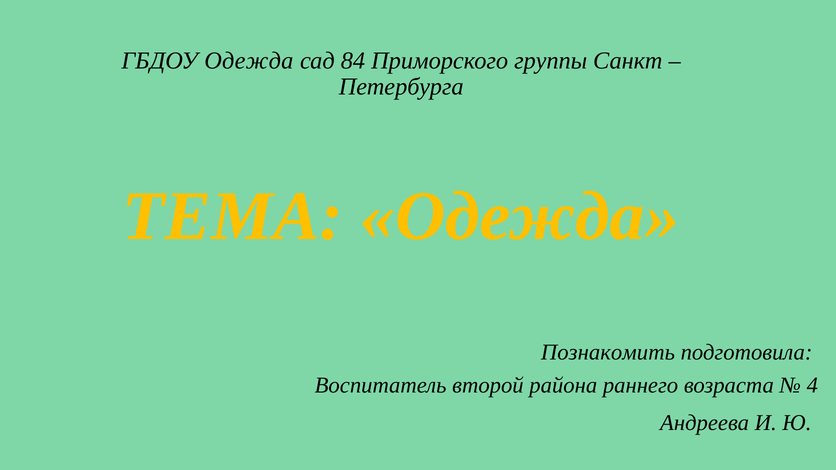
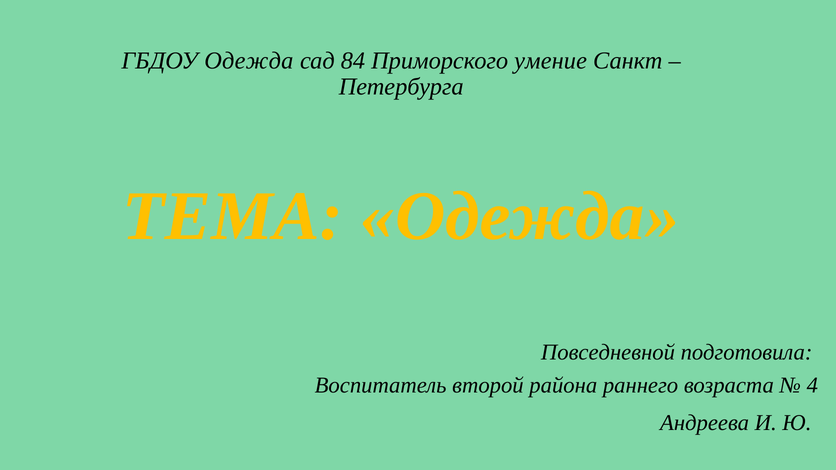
группы: группы -> умение
Познакомить: Познакомить -> Повседневной
